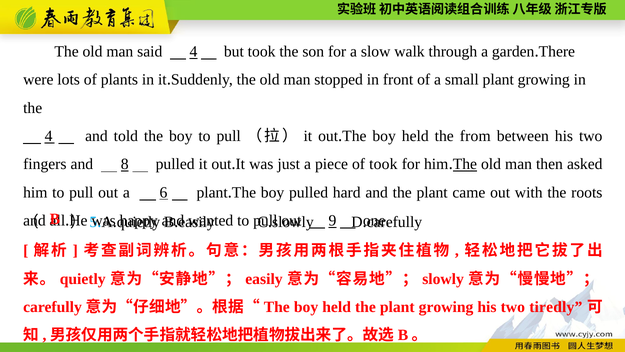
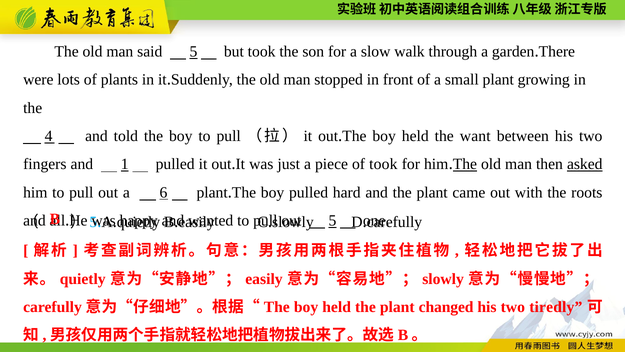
said 4: 4 -> 5
from: from -> want
8: 8 -> 1
asked underline: none -> present
9 at (332, 220): 9 -> 5
the plant growing: growing -> changed
